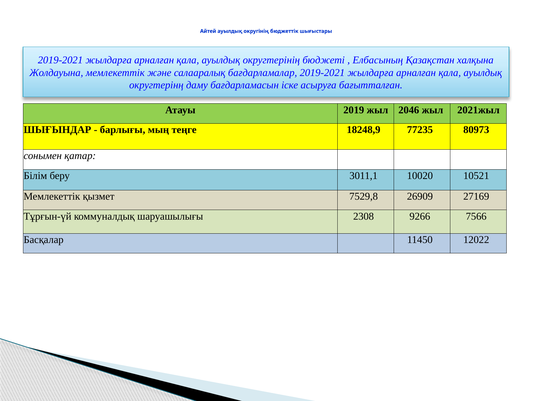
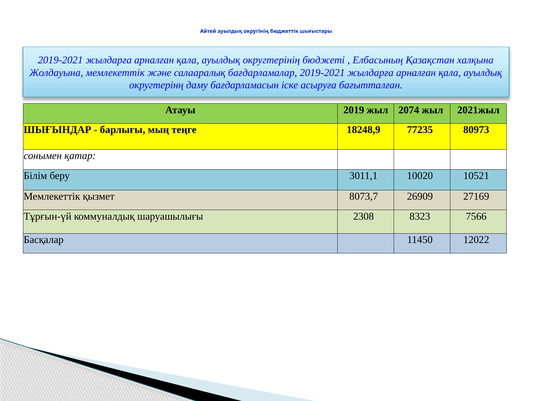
2046: 2046 -> 2074
7529,8: 7529,8 -> 8073,7
9266: 9266 -> 8323
